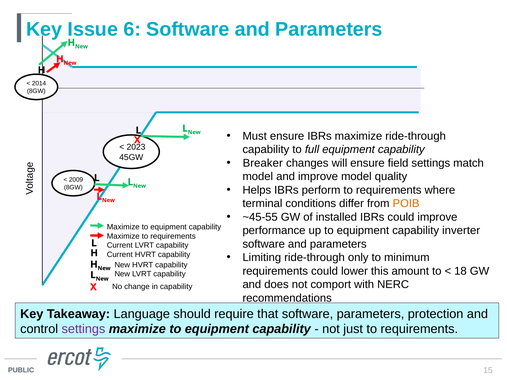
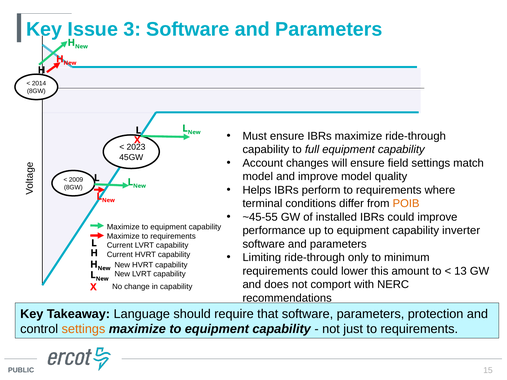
6: 6 -> 3
Breaker: Breaker -> Account
18: 18 -> 13
settings at (83, 329) colour: purple -> orange
